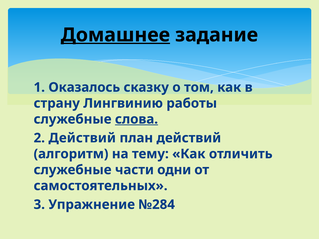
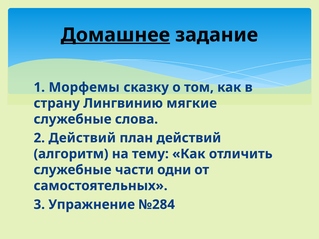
Оказалось: Оказалось -> Морфемы
работы: работы -> мягкие
слова underline: present -> none
